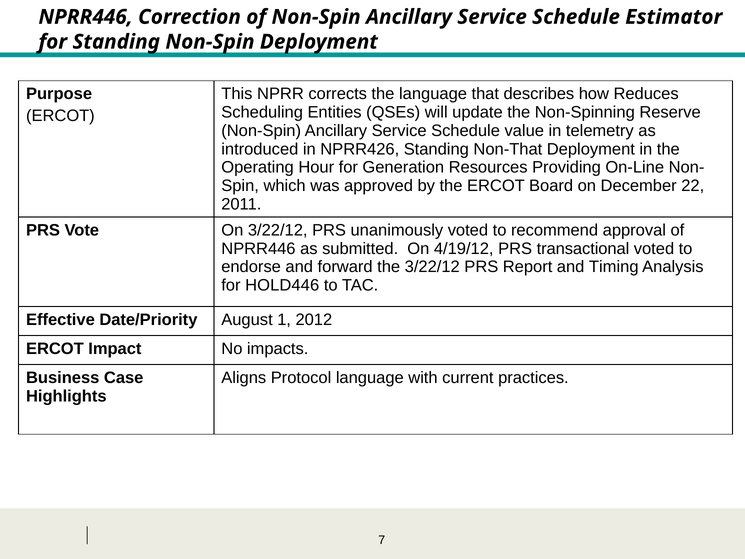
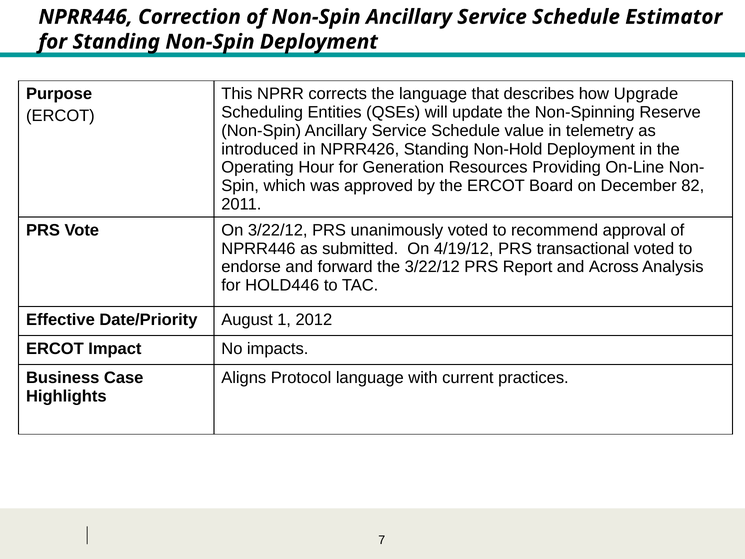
Reduces: Reduces -> Upgrade
Non-That: Non-That -> Non-Hold
22: 22 -> 82
Timing: Timing -> Across
